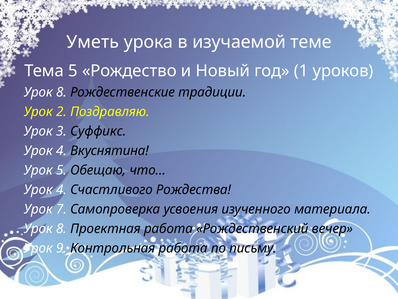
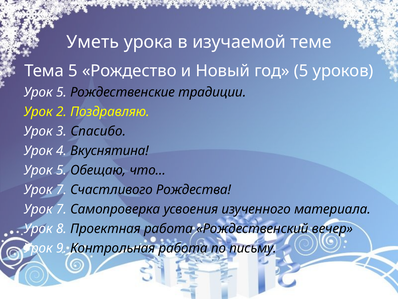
год 1: 1 -> 5
8 at (62, 92): 8 -> 5
Суффикс: Суффикс -> Спасибо
4 at (62, 189): 4 -> 7
